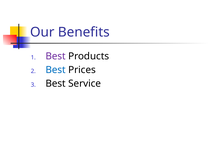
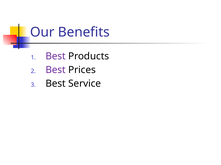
Best at (56, 70) colour: blue -> purple
